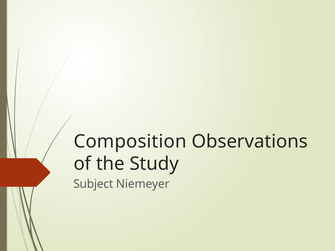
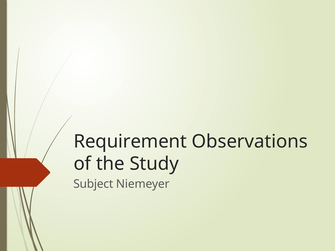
Composition: Composition -> Requirement
